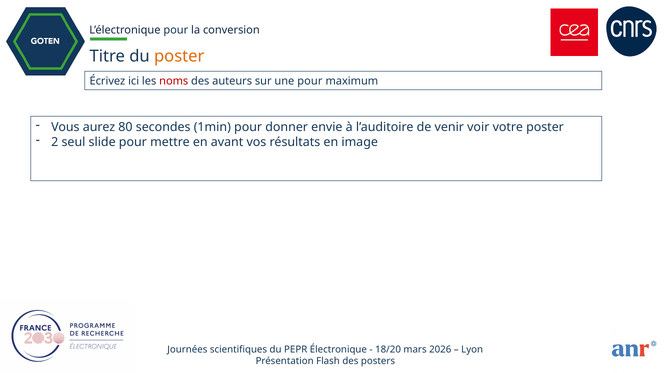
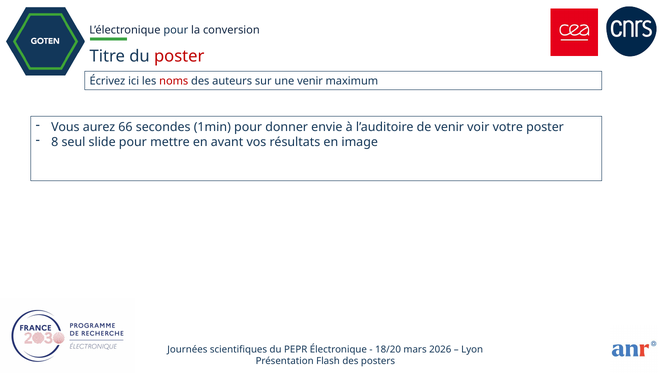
poster at (179, 56) colour: orange -> red
une pour: pour -> venir
80: 80 -> 66
2: 2 -> 8
